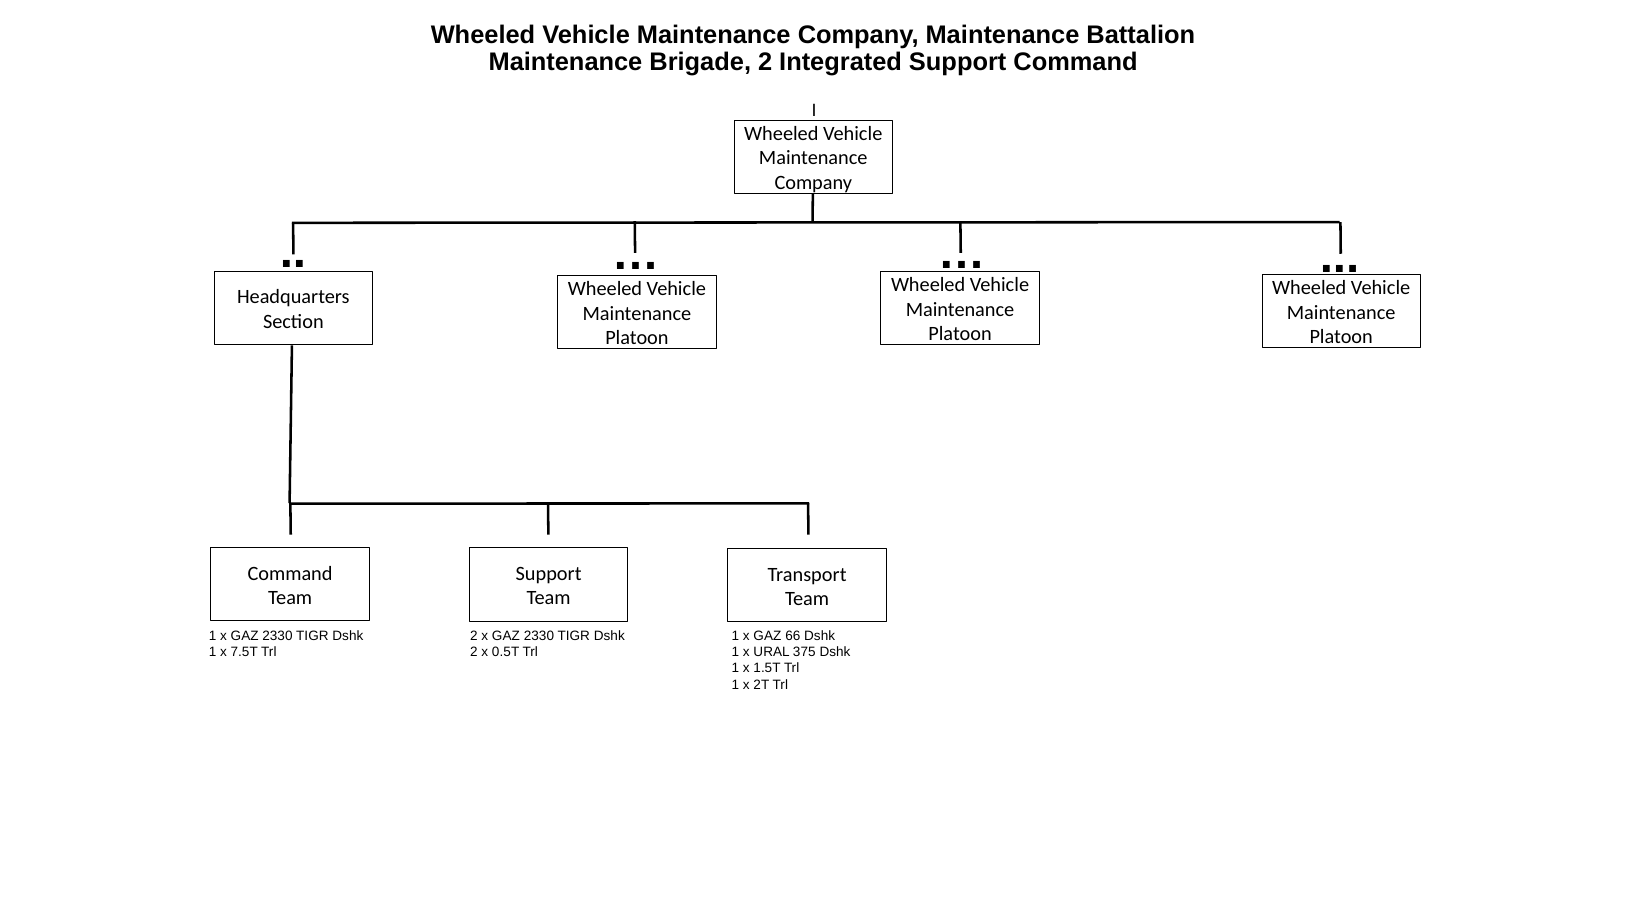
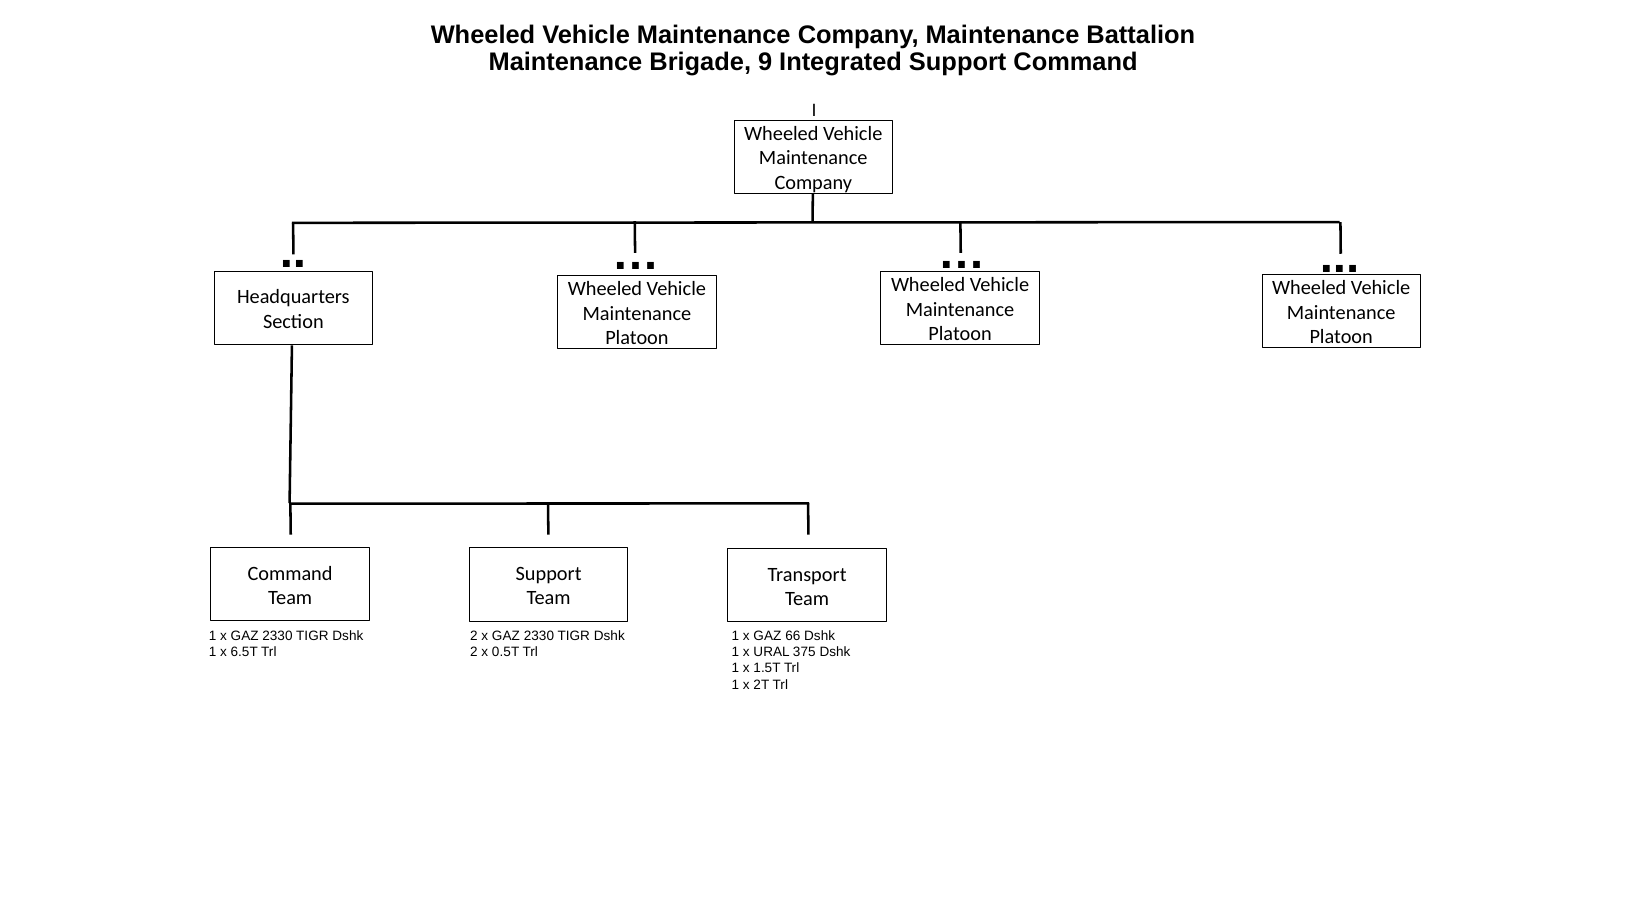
Brigade 2: 2 -> 9
7.5T: 7.5T -> 6.5T
